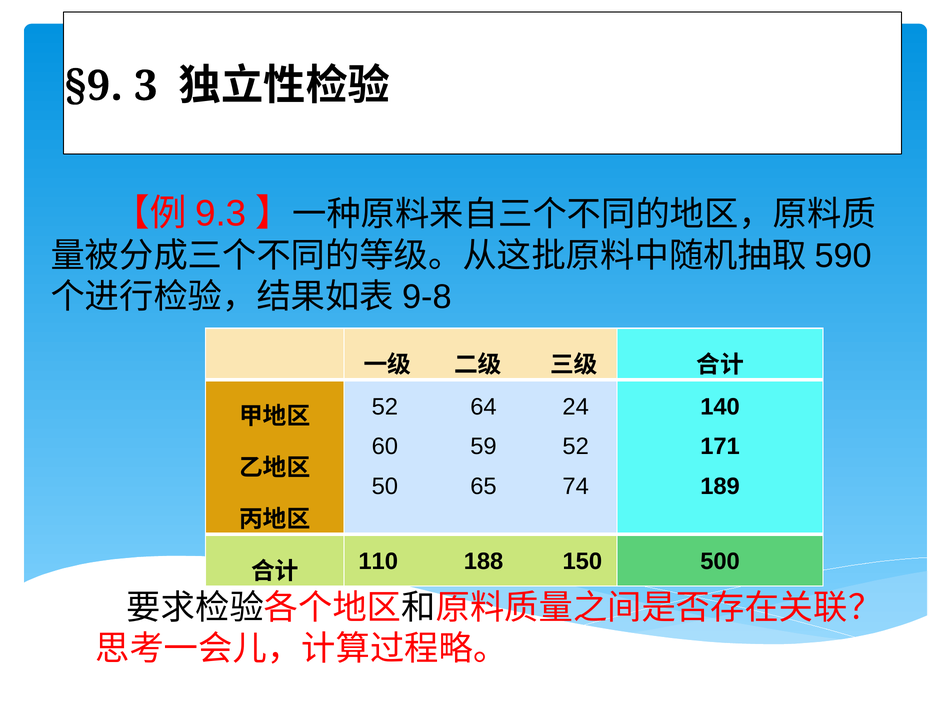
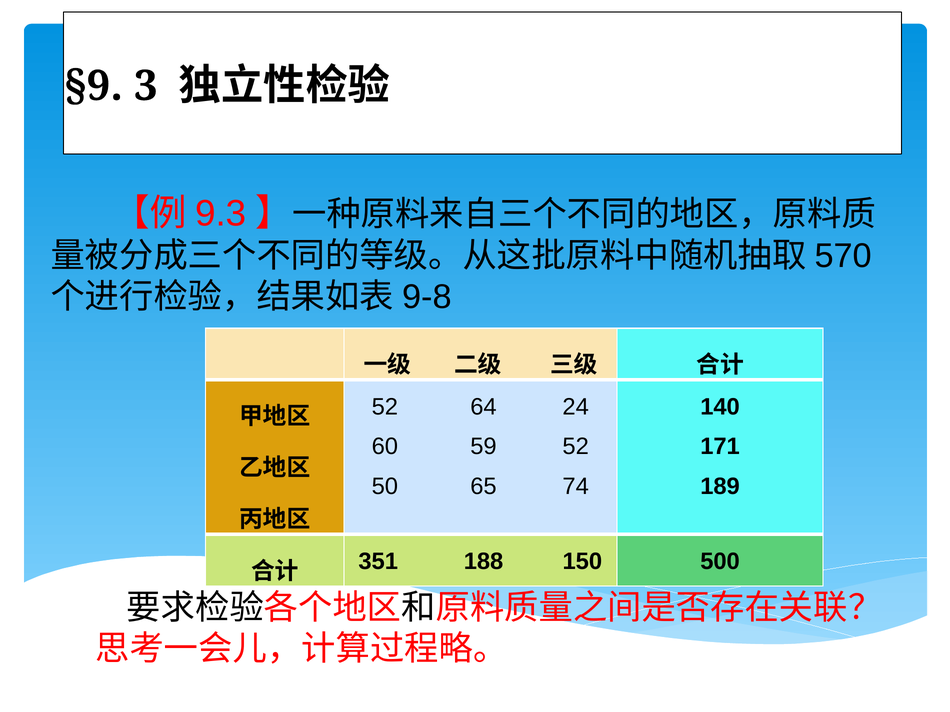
590: 590 -> 570
110: 110 -> 351
